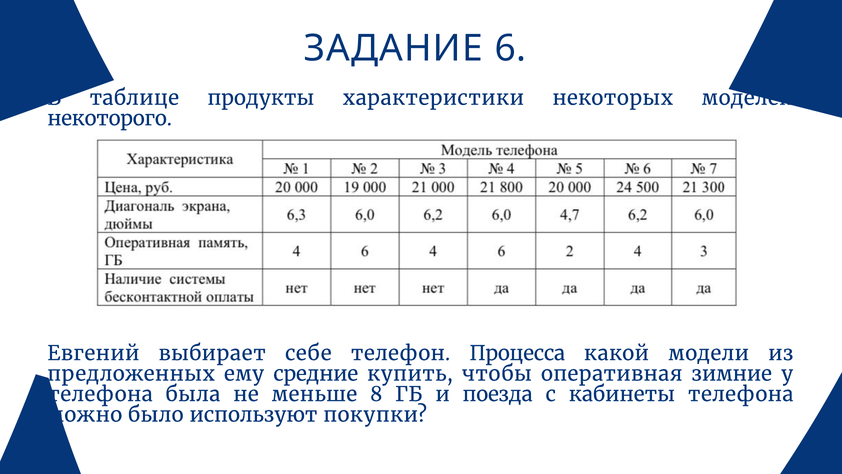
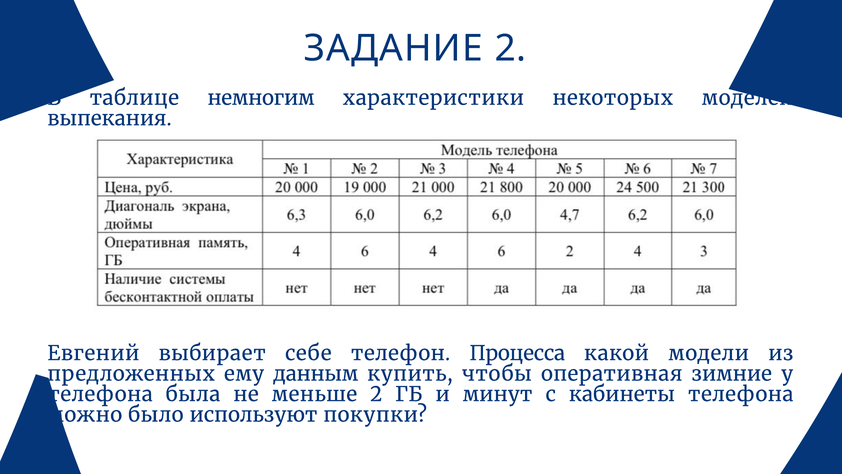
ЗАДАНИЕ 6: 6 -> 2
продукты: продукты -> немногим
некоторого: некоторого -> выпекания
средние: средние -> данным
меньше 8: 8 -> 2
поезда: поезда -> минут
